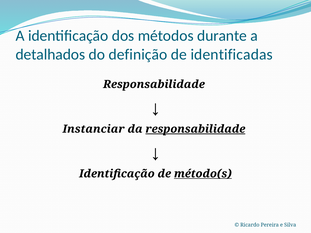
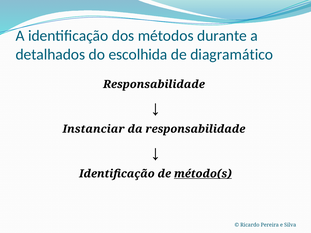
definição: definição -> escolhida
identificadas: identificadas -> diagramático
responsabilidade at (195, 129) underline: present -> none
